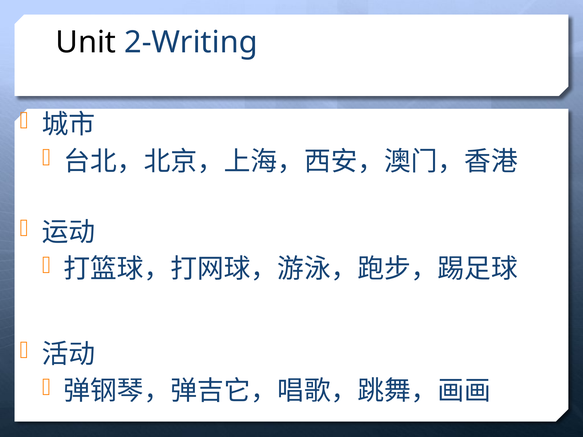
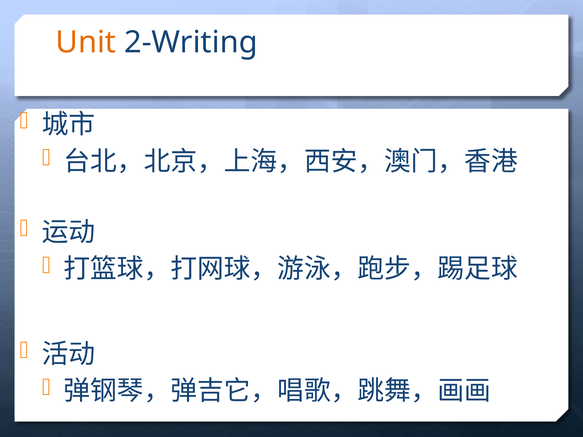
Unit colour: black -> orange
